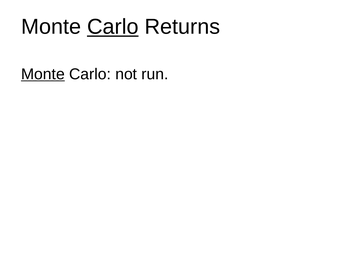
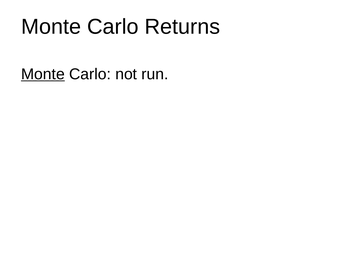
Carlo at (113, 27) underline: present -> none
